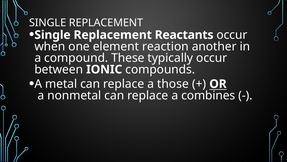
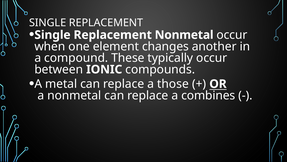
Replacement Reactants: Reactants -> Nonmetal
reaction: reaction -> changes
